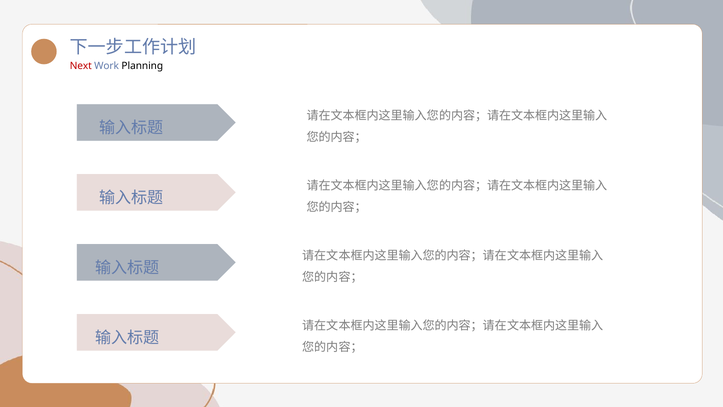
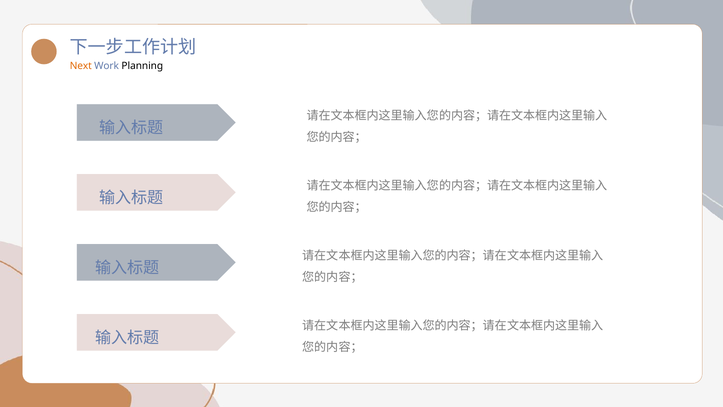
Next colour: red -> orange
